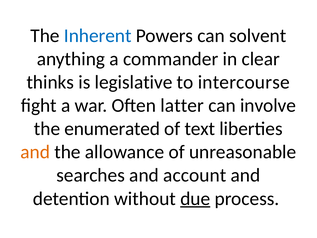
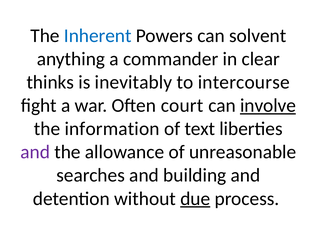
legislative: legislative -> inevitably
latter: latter -> court
involve underline: none -> present
enumerated: enumerated -> information
and at (35, 152) colour: orange -> purple
account: account -> building
